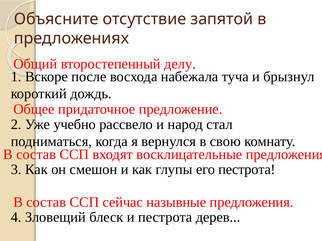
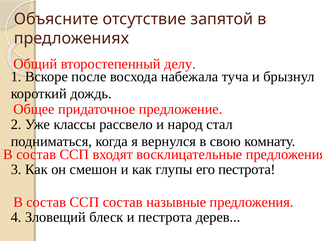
учебно: учебно -> классы
ССП сейчас: сейчас -> состав
